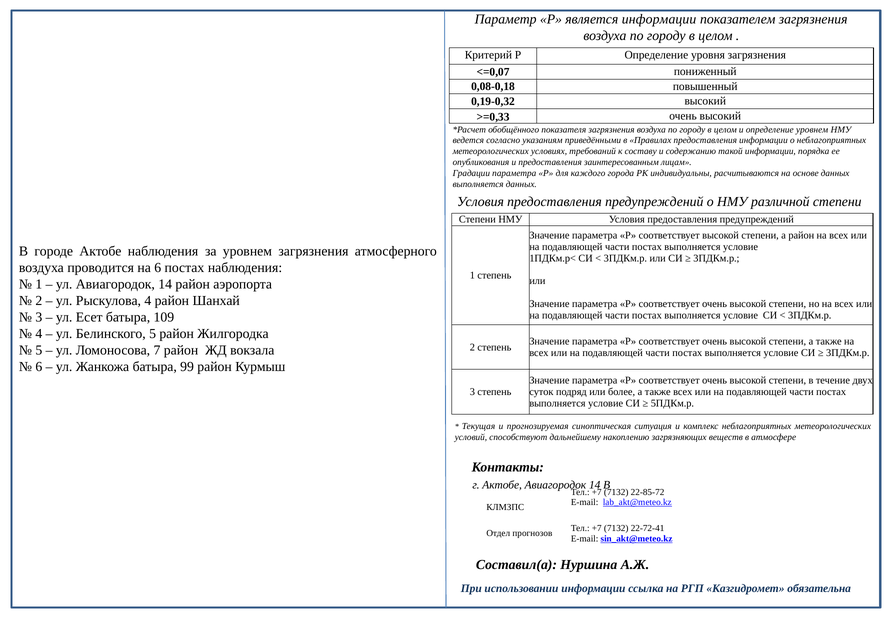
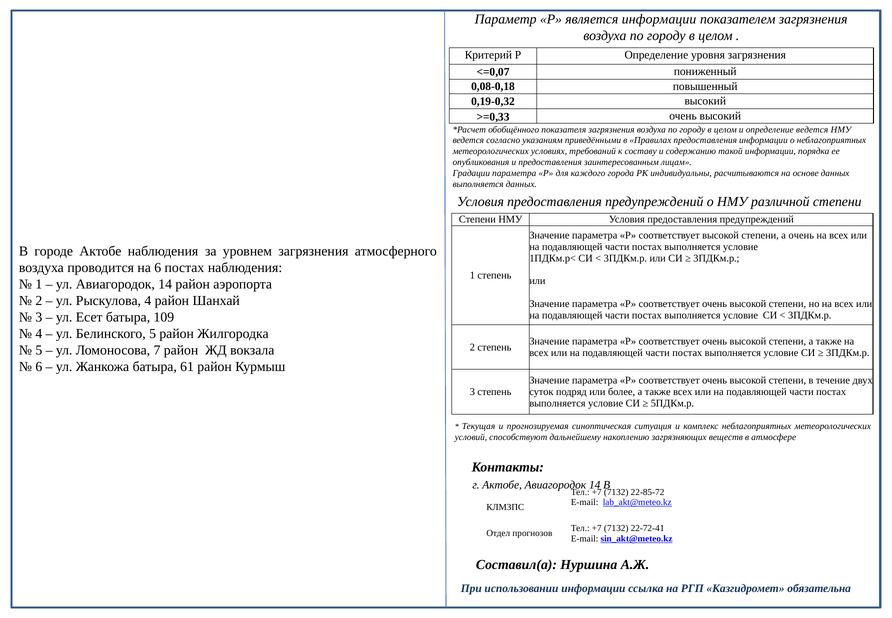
определение уровнем: уровнем -> ведется
а район: район -> очень
99: 99 -> 61
